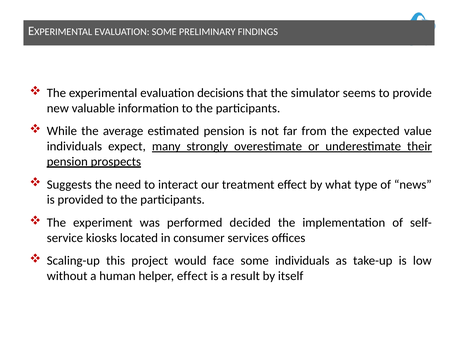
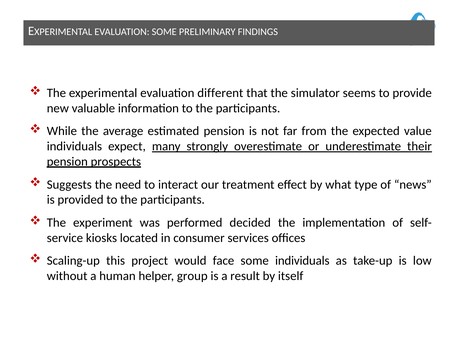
decisions: decisions -> different
helper effect: effect -> group
